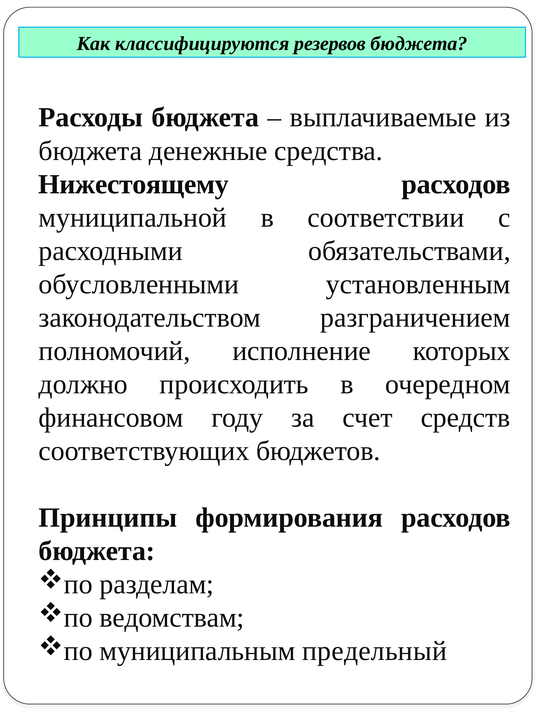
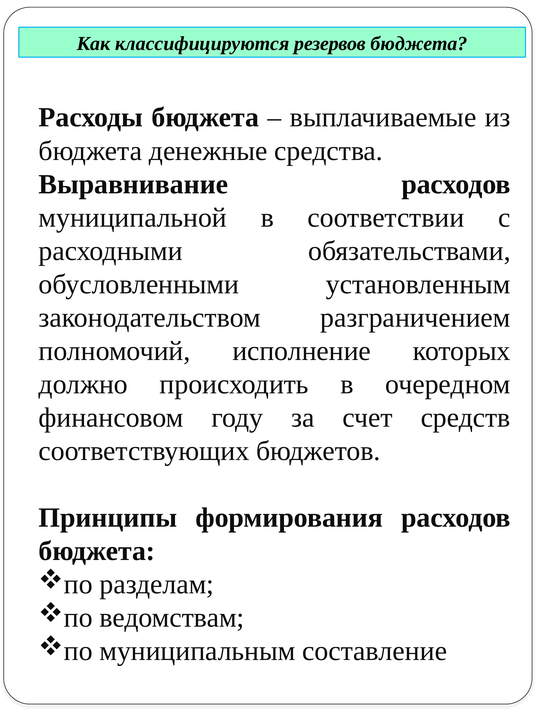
Нижестоящему: Нижестоящему -> Выравнивание
предельный: предельный -> составление
